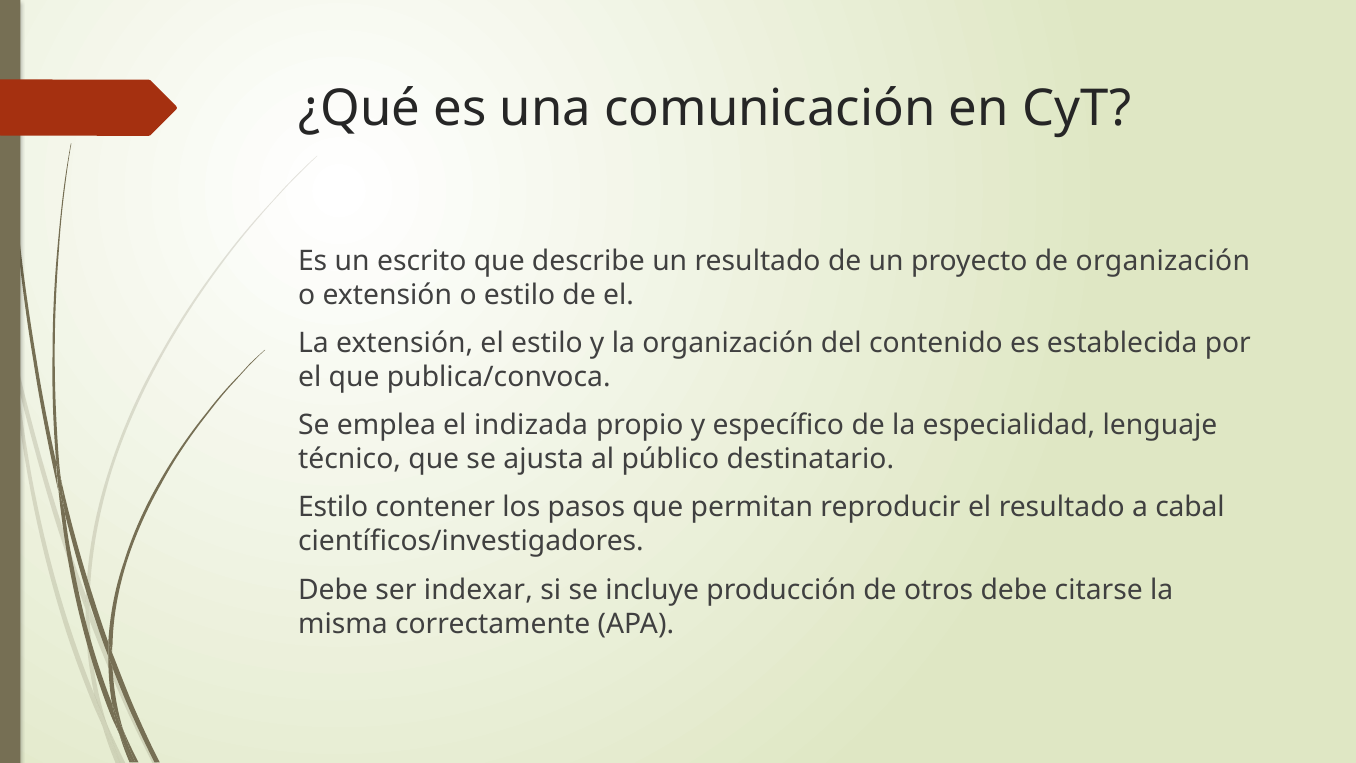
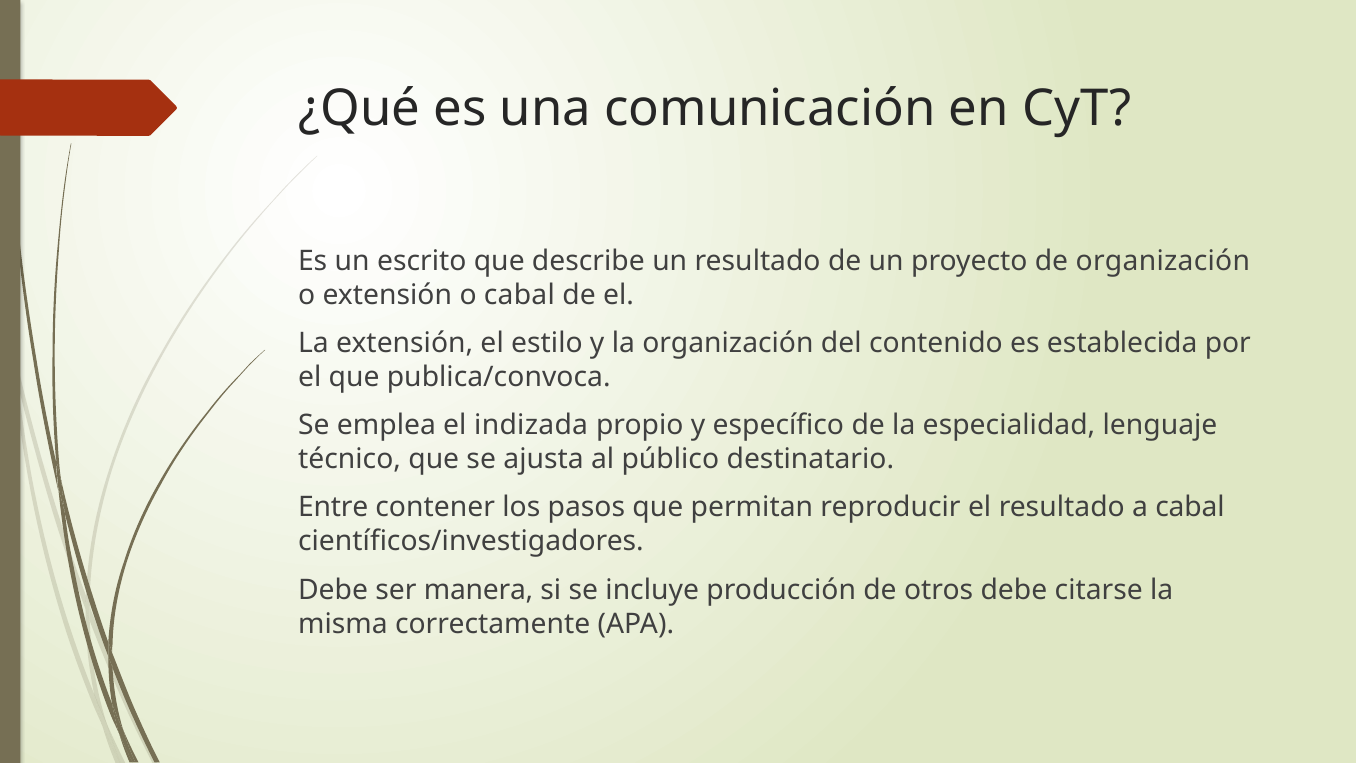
o estilo: estilo -> cabal
Estilo at (333, 507): Estilo -> Entre
indexar: indexar -> manera
